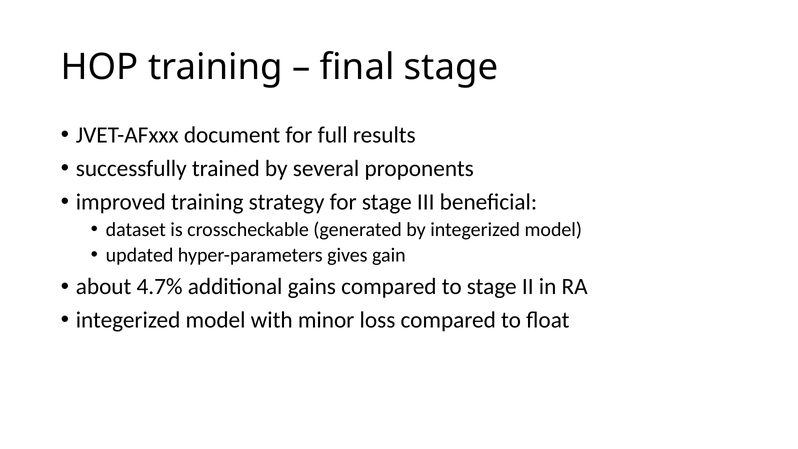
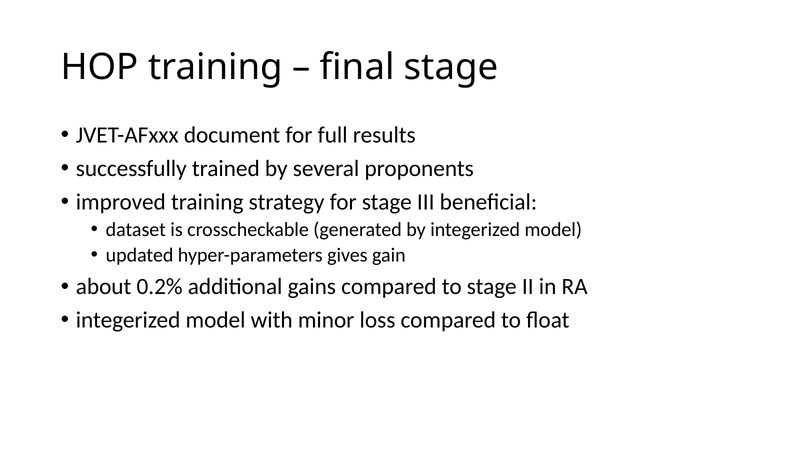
4.7%: 4.7% -> 0.2%
